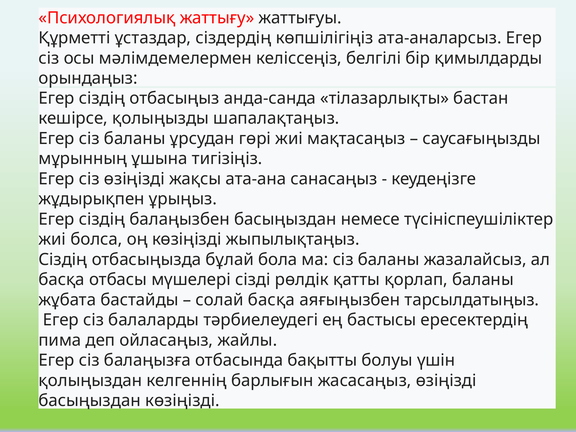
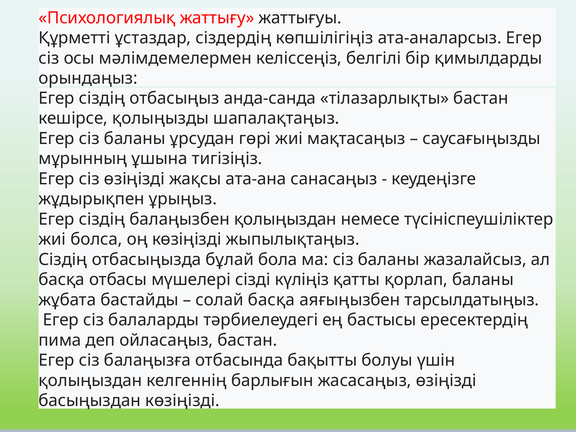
балаңызбен басыңыздан: басыңыздан -> қолыңыздан
рөлдік: рөлдік -> күліңіз
ойласаңыз жайлы: жайлы -> бастан
